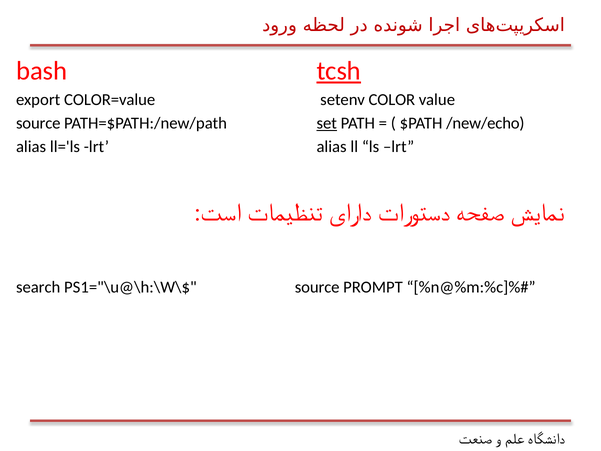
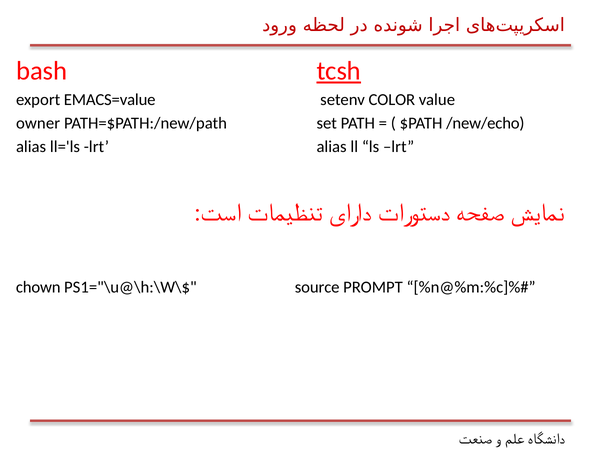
COLOR=value: COLOR=value -> EMACS=value
source at (38, 123): source -> owner
set underline: present -> none
search: search -> chown
